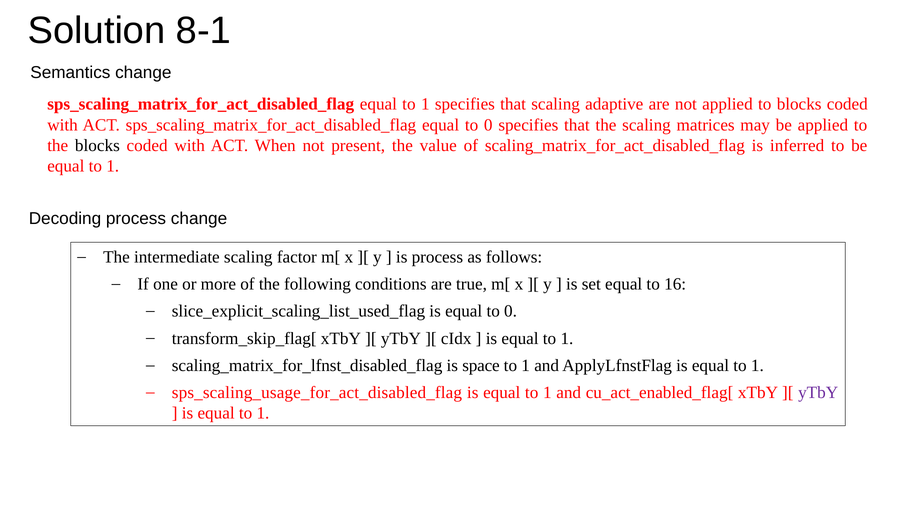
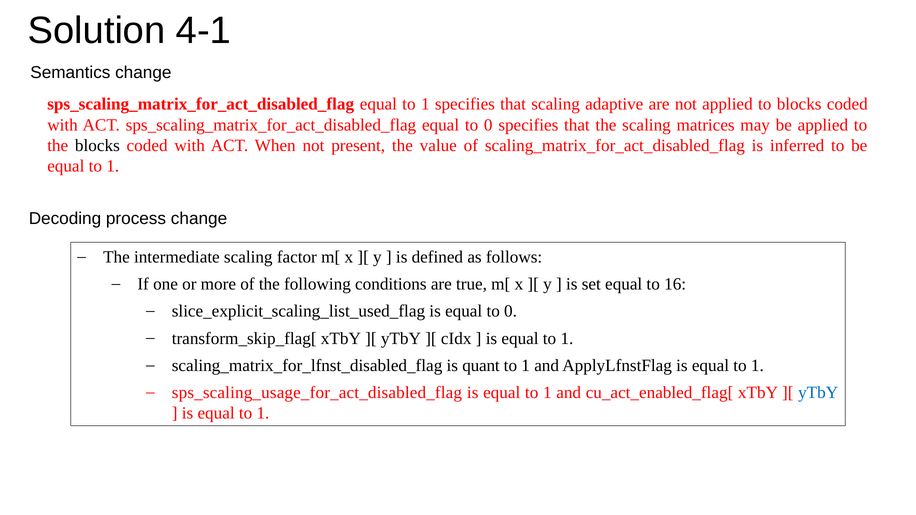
8-1: 8-1 -> 4-1
is process: process -> defined
space: space -> quant
yTbY at (818, 393) colour: purple -> blue
